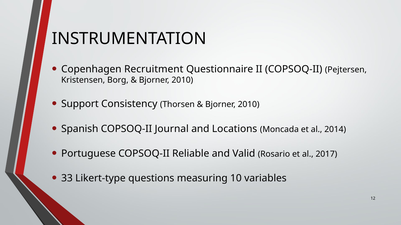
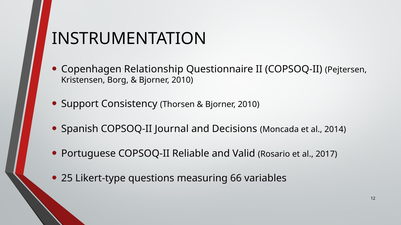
Recruitment: Recruitment -> Relationship
Locations: Locations -> Decisions
33: 33 -> 25
10: 10 -> 66
